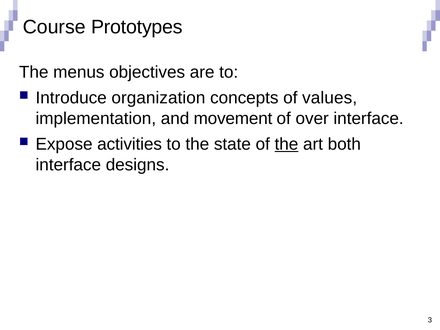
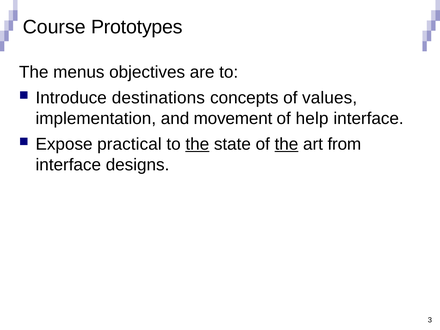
organization: organization -> destinations
over: over -> help
activities: activities -> practical
the at (197, 144) underline: none -> present
both: both -> from
